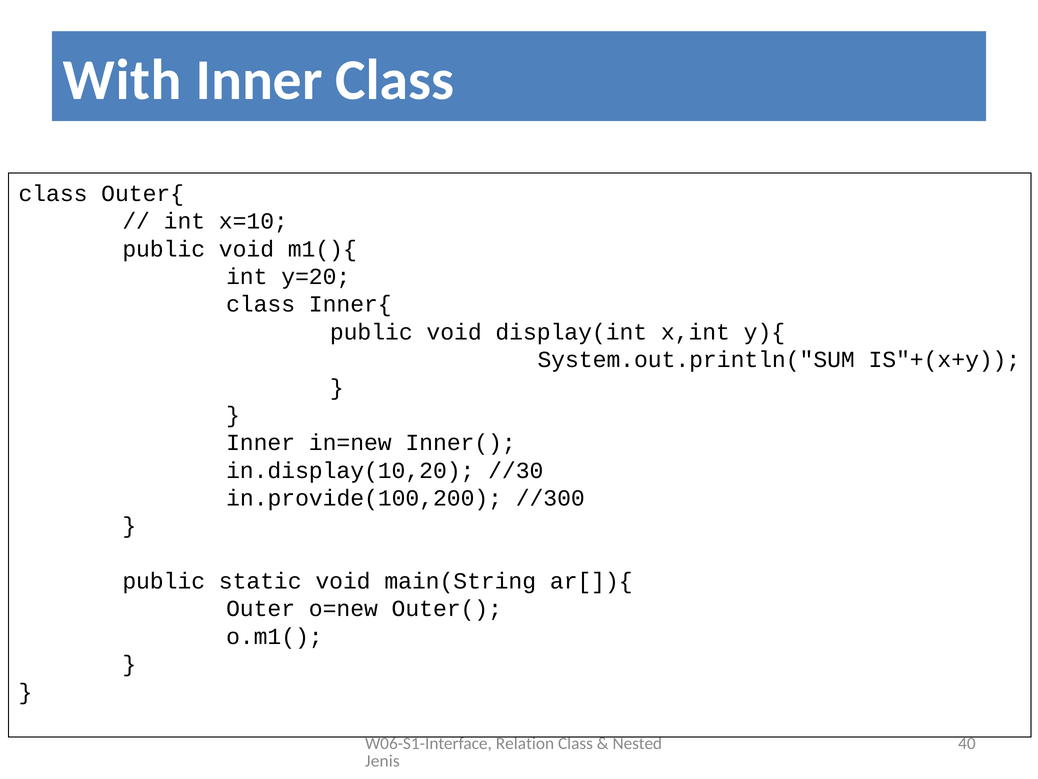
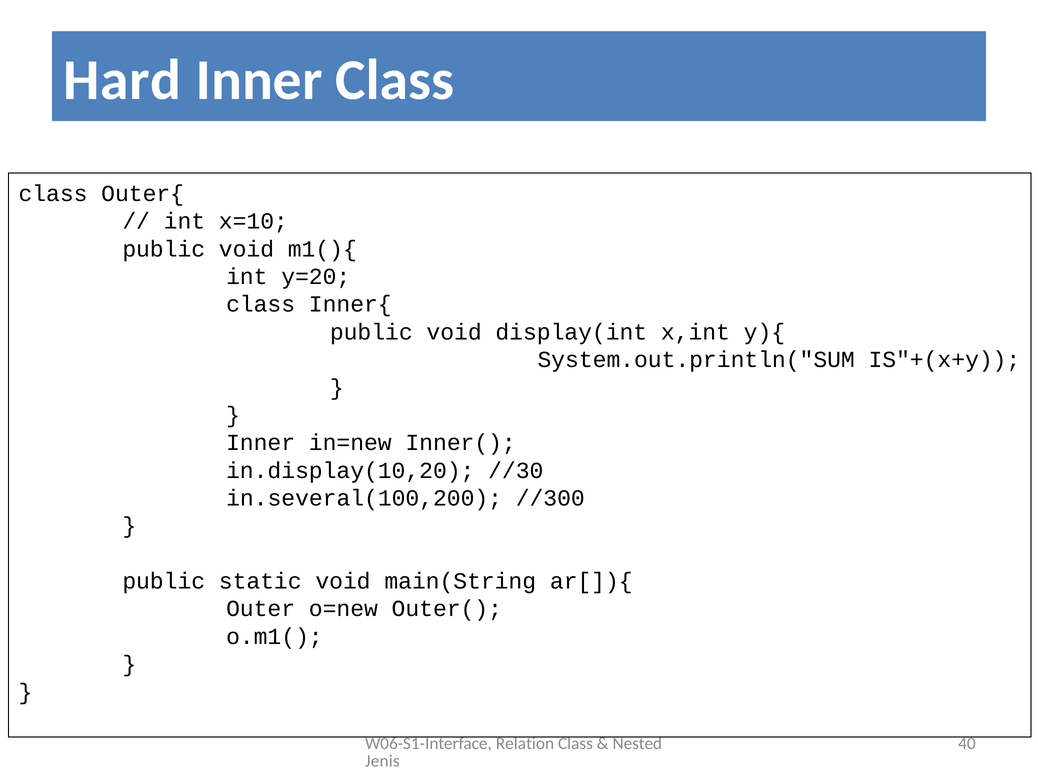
With: With -> Hard
in.provide(100,200: in.provide(100,200 -> in.several(100,200
